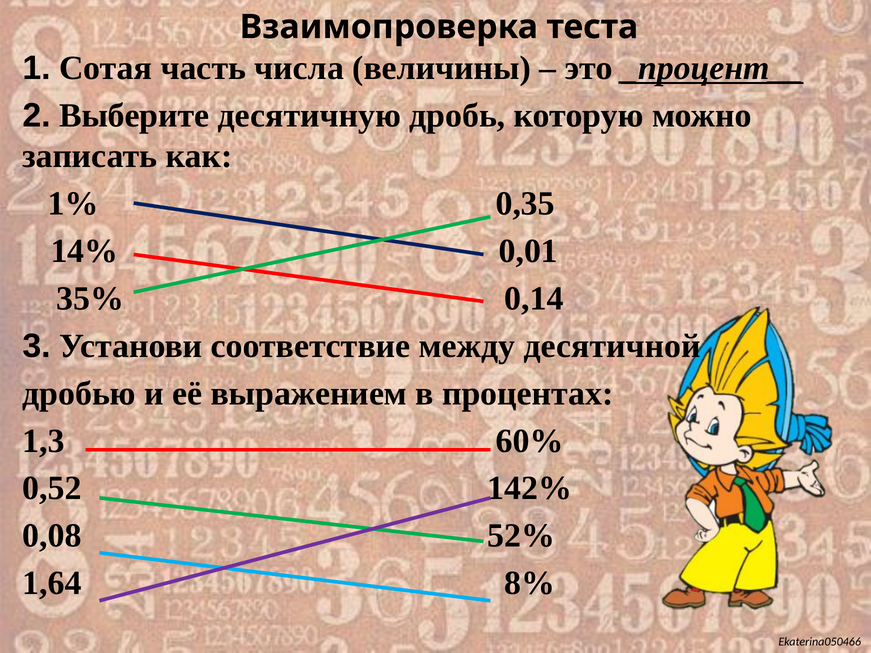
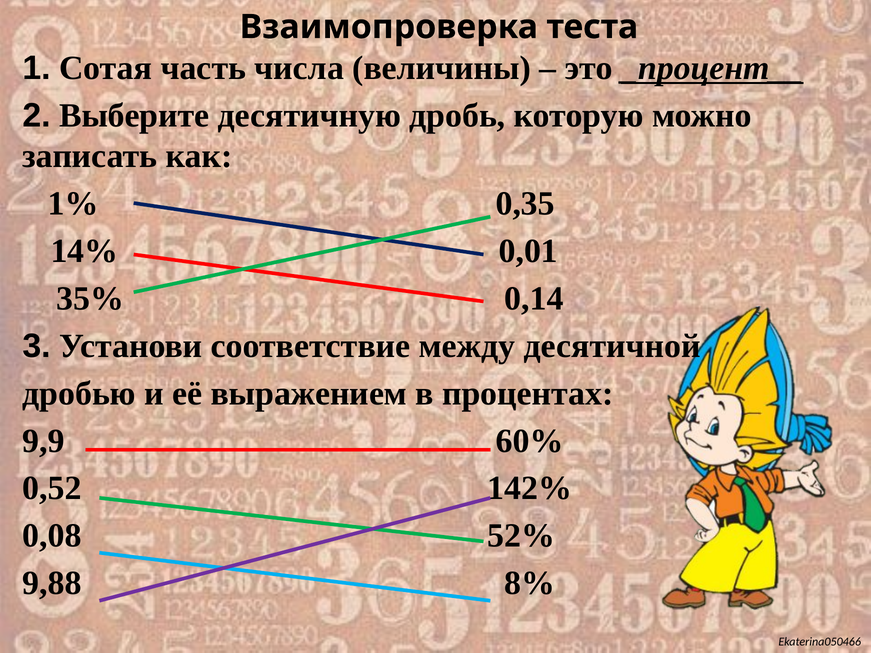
1,3: 1,3 -> 9,9
1,64: 1,64 -> 9,88
